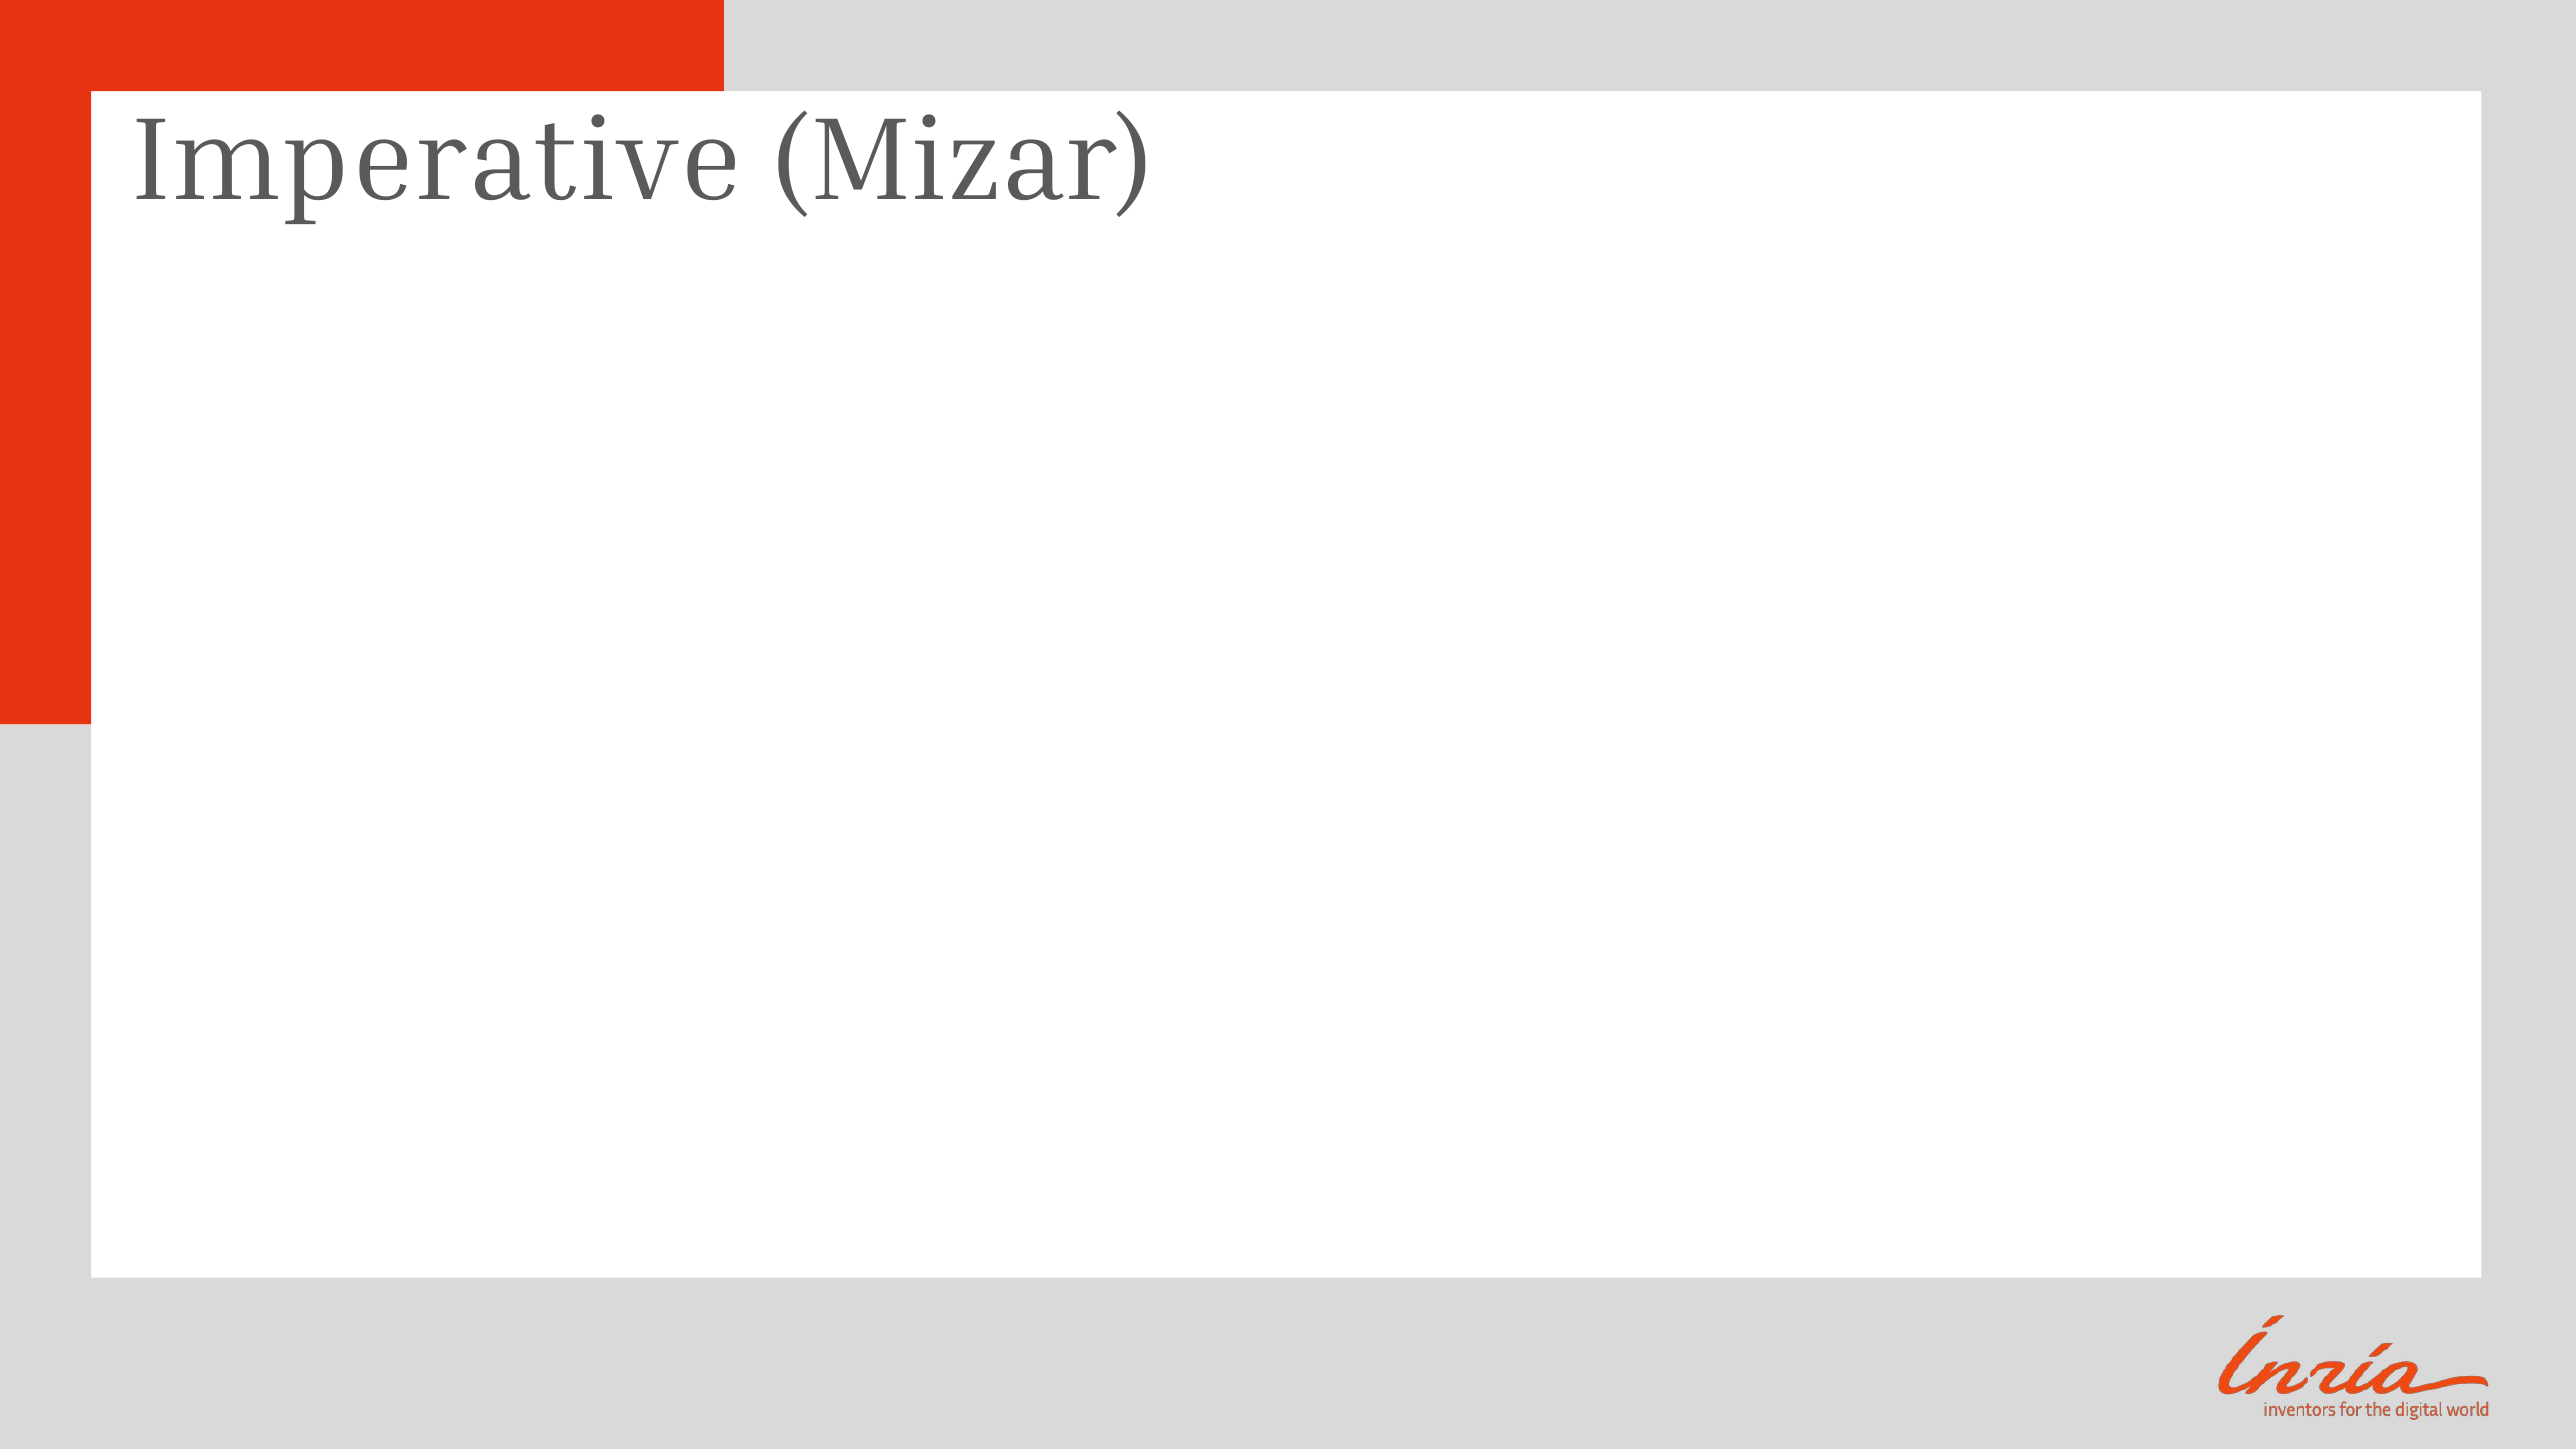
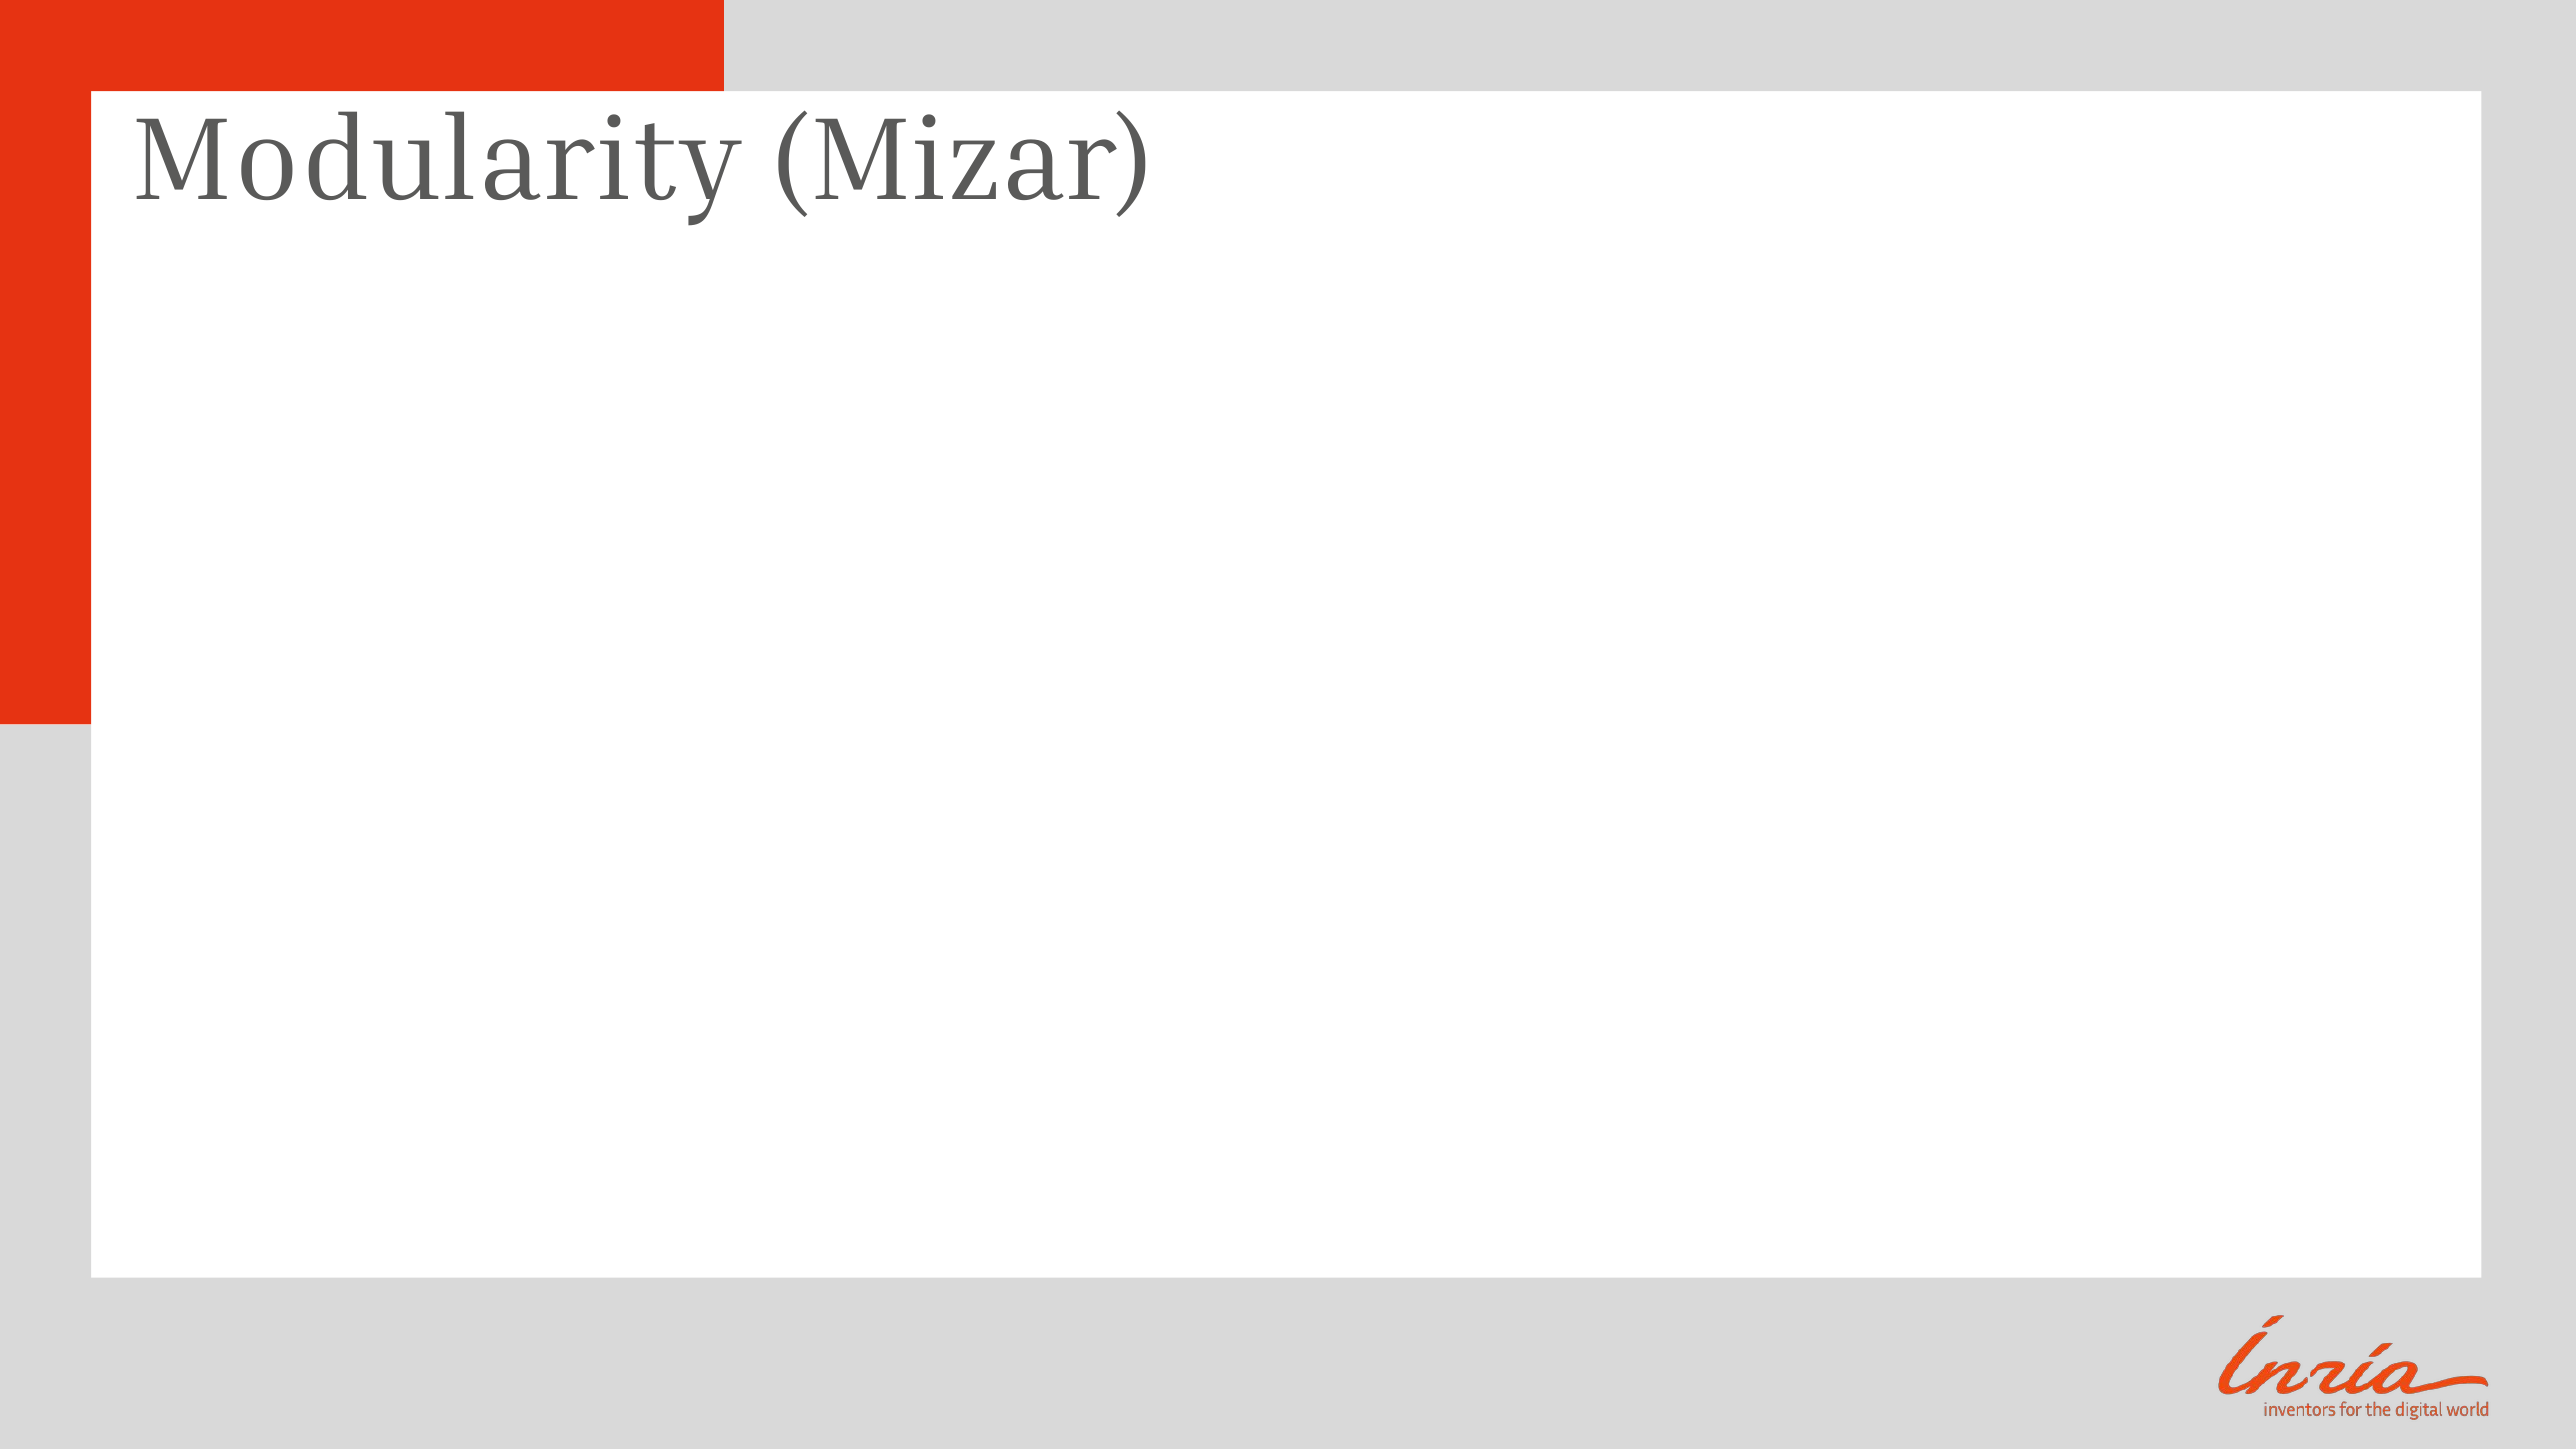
Imperative: Imperative -> Modularity
